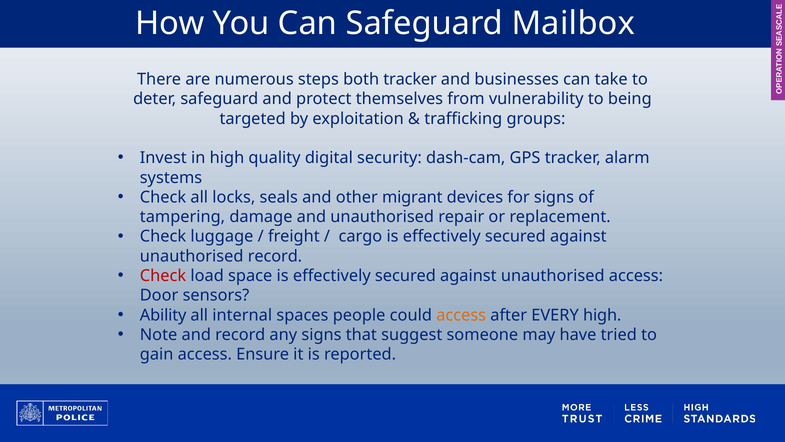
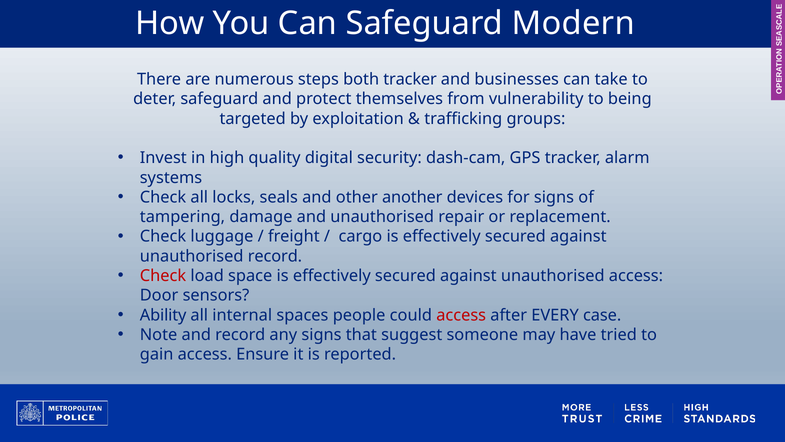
Mailbox: Mailbox -> Modern
migrant: migrant -> another
access at (461, 315) colour: orange -> red
EVERY high: high -> case
